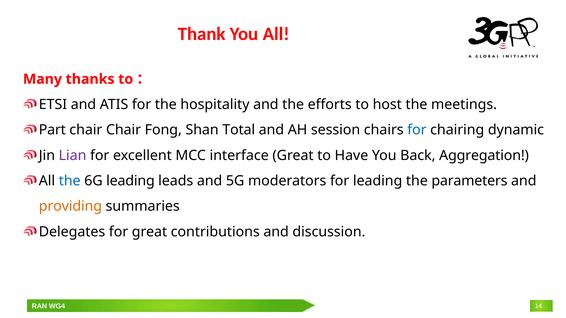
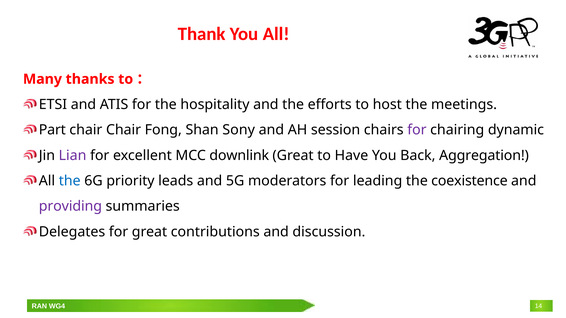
Total: Total -> Sony
for at (417, 130) colour: blue -> purple
interface: interface -> downlink
6G leading: leading -> priority
parameters: parameters -> coexistence
providing colour: orange -> purple
